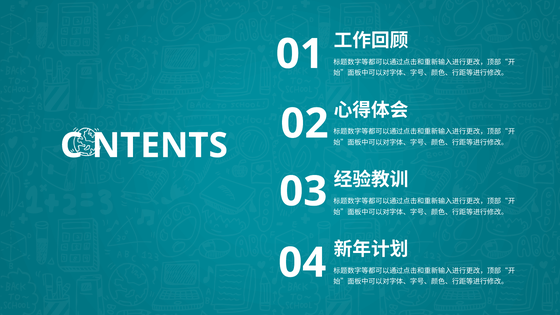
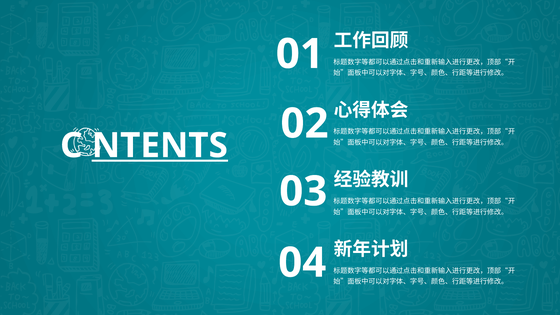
NTENTS underline: none -> present
